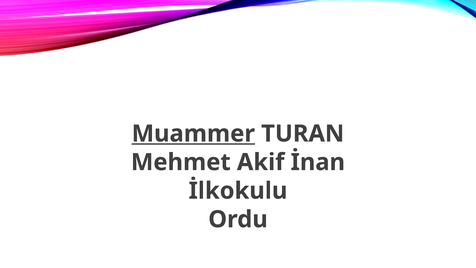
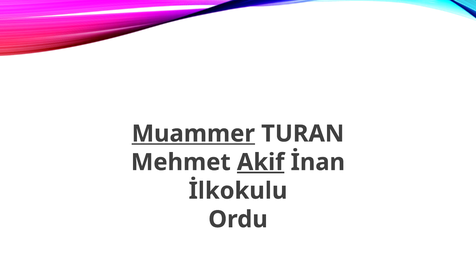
Akif underline: none -> present
